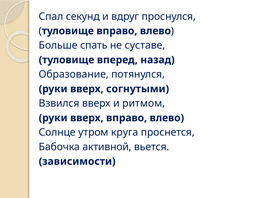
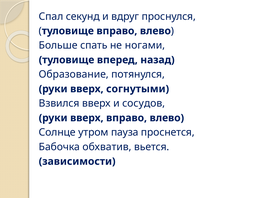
суставе: суставе -> ногами
ритмом: ритмом -> сосудов
круга: круга -> пауза
активной: активной -> обхватив
